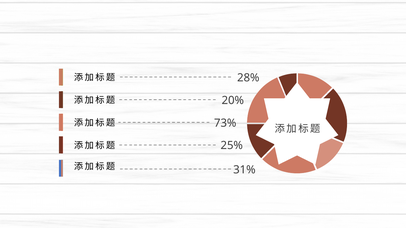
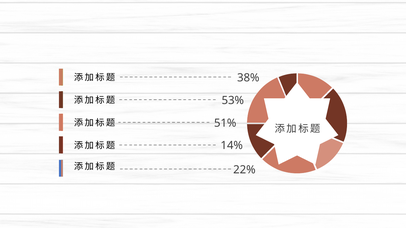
28%: 28% -> 38%
20%: 20% -> 53%
73%: 73% -> 51%
25%: 25% -> 14%
31%: 31% -> 22%
